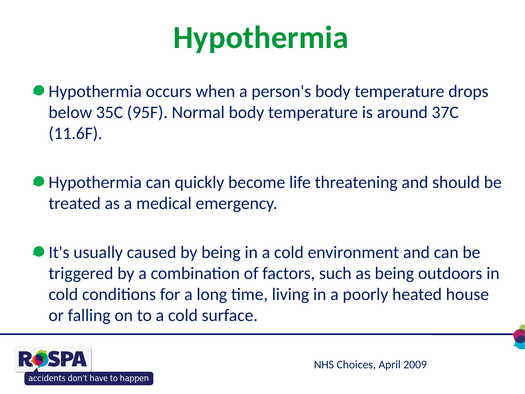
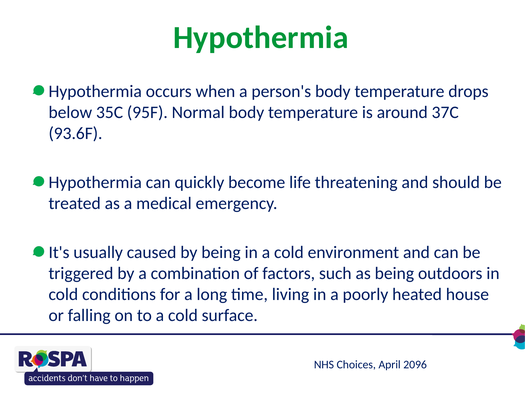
11.6F: 11.6F -> 93.6F
2009: 2009 -> 2096
